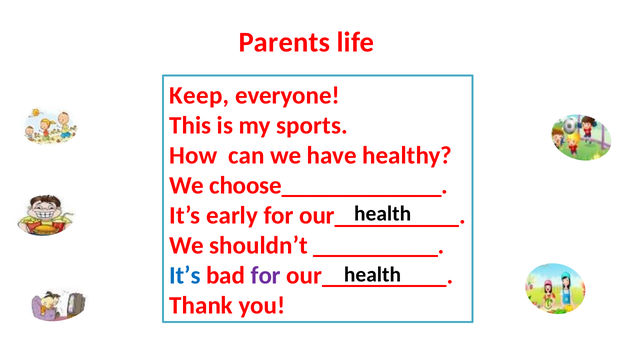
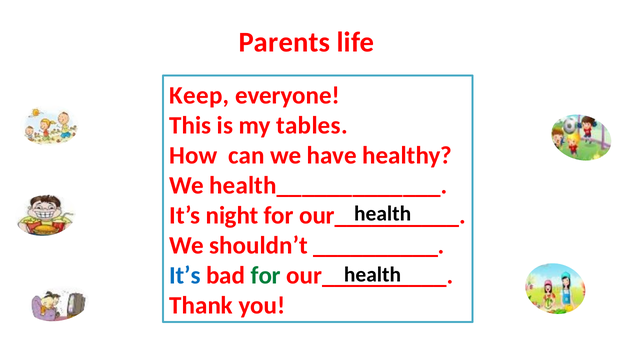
sports: sports -> tables
choose_____________: choose_____________ -> health_____________
early: early -> night
for at (266, 276) colour: purple -> green
